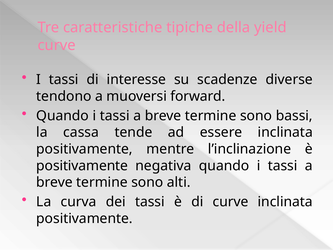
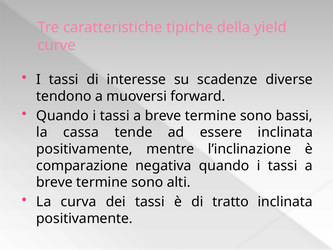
positivamente at (82, 166): positivamente -> comparazione
di curve: curve -> tratto
